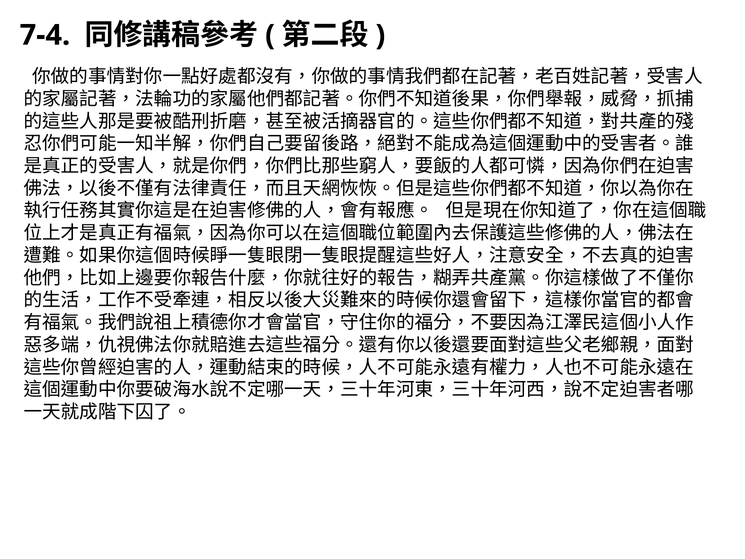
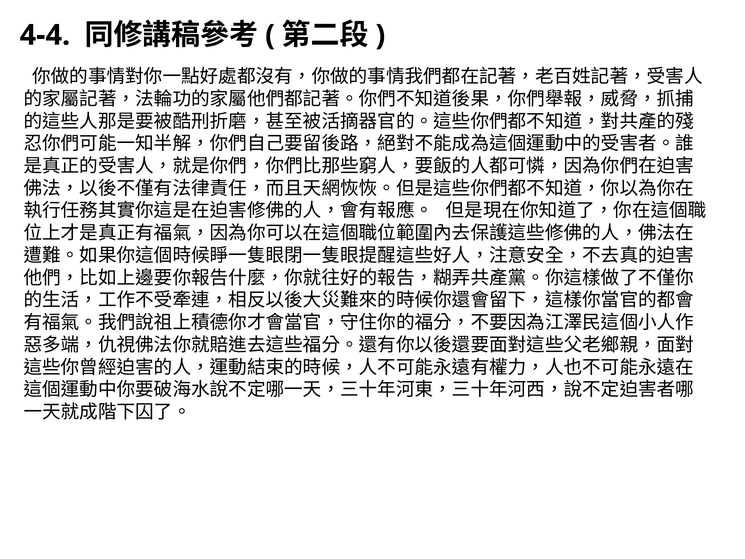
7-4: 7-4 -> 4-4
